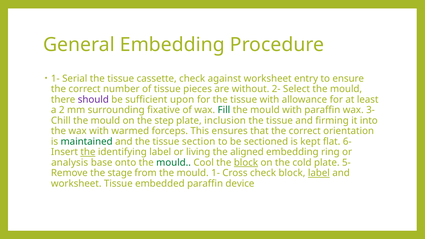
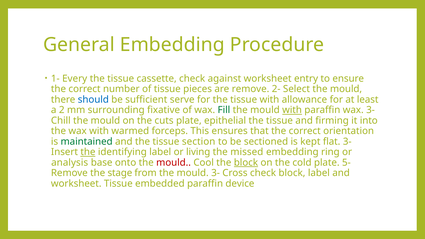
Serial: Serial -> Every
are without: without -> remove
should colour: purple -> blue
upon: upon -> serve
with at (292, 110) underline: none -> present
step: step -> cuts
inclusion: inclusion -> epithelial
flat 6-: 6- -> 3-
aligned: aligned -> missed
mould at (174, 163) colour: green -> red
mould 1-: 1- -> 3-
label at (319, 173) underline: present -> none
